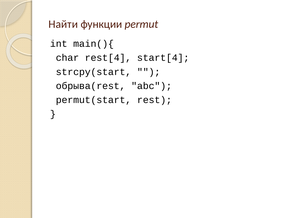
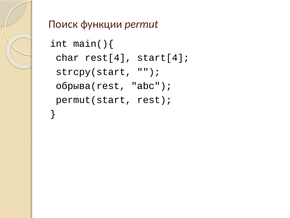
Найти: Найти -> Поиск
